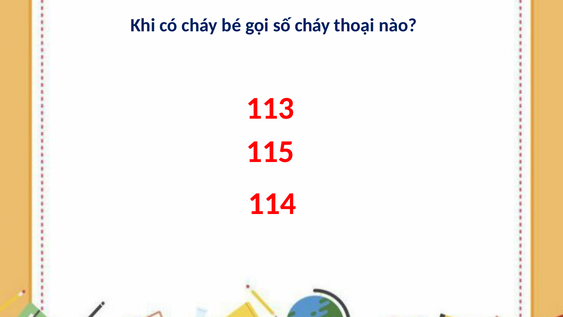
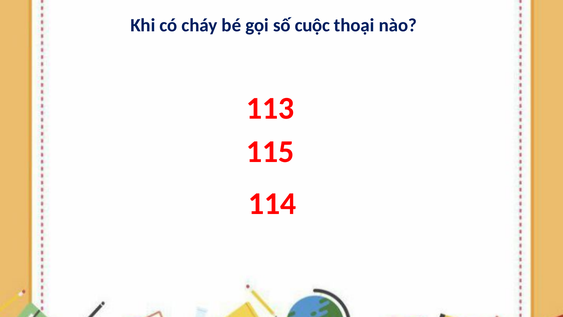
số cháy: cháy -> cuộc
